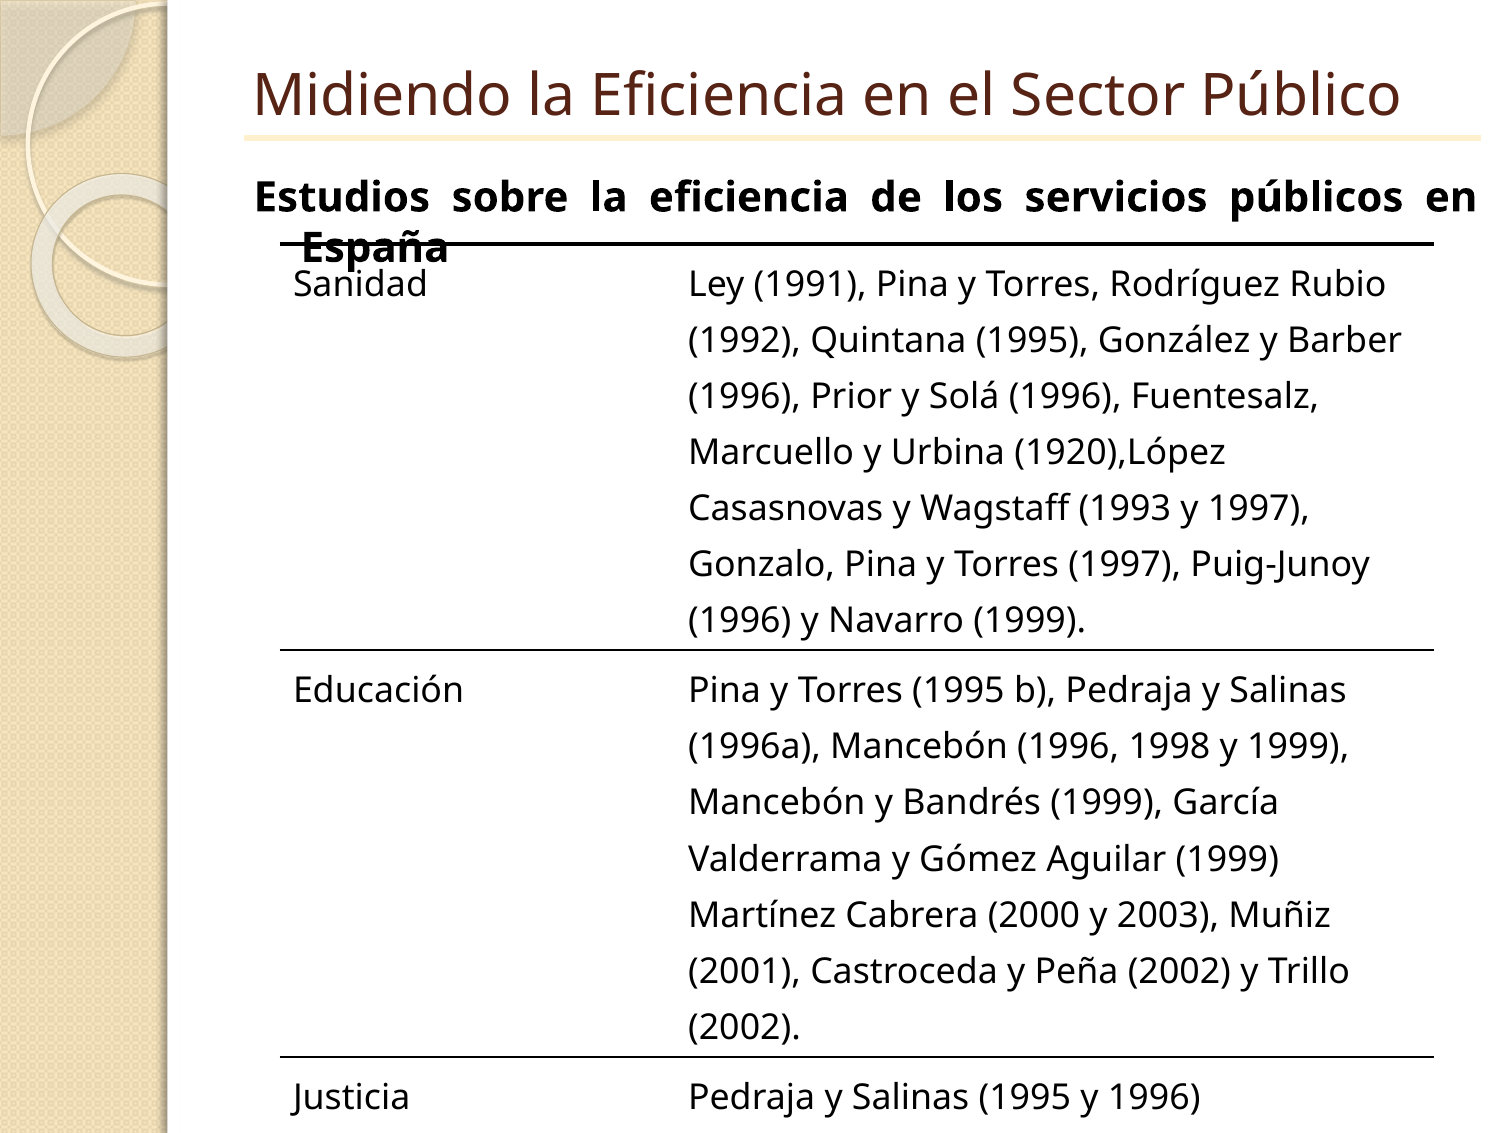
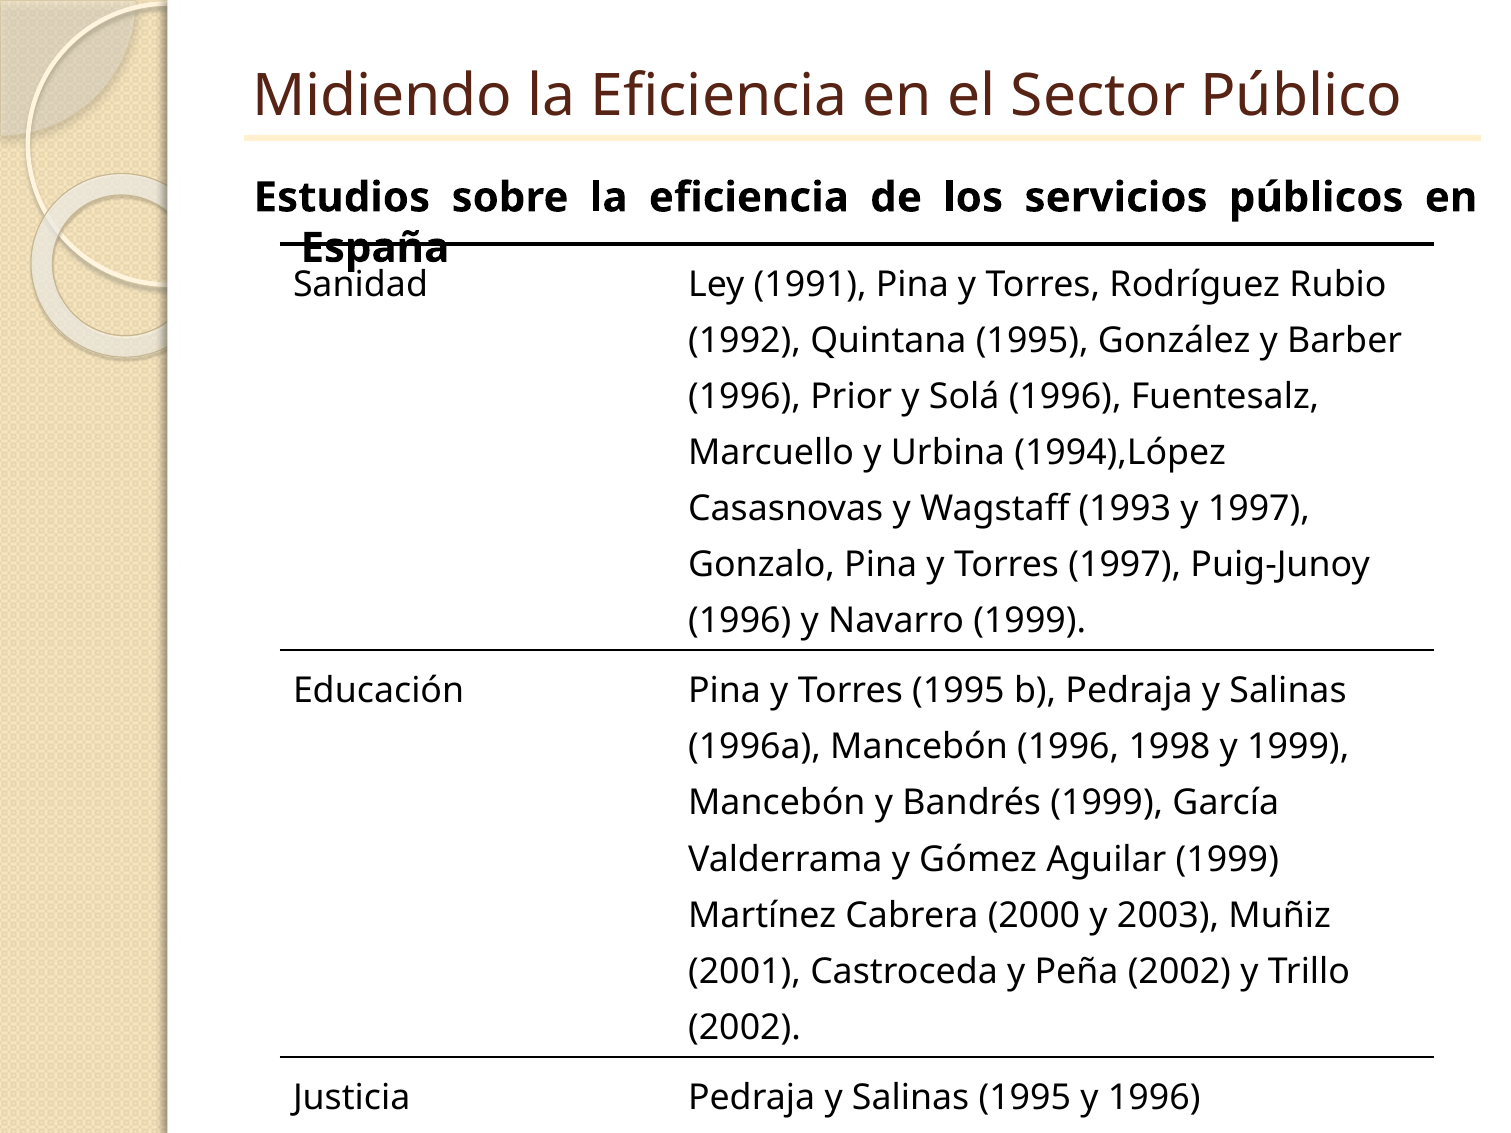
1920),López: 1920),López -> 1994),López
